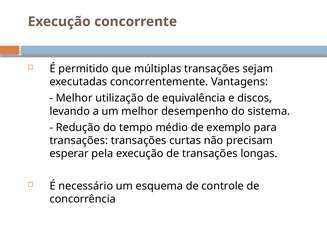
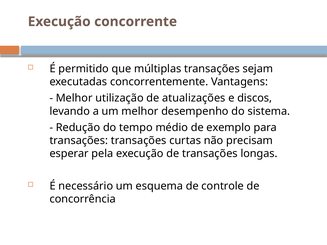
equivalência: equivalência -> atualizações
